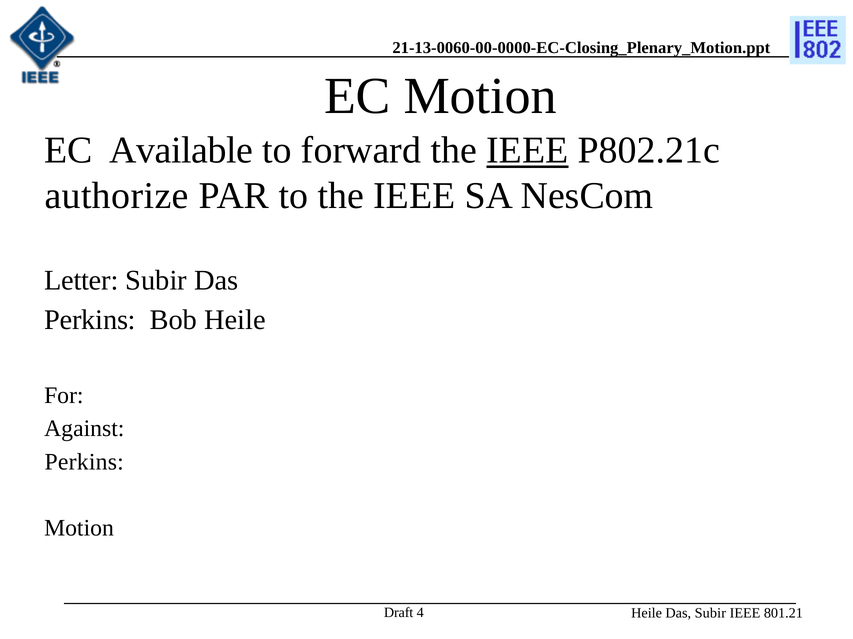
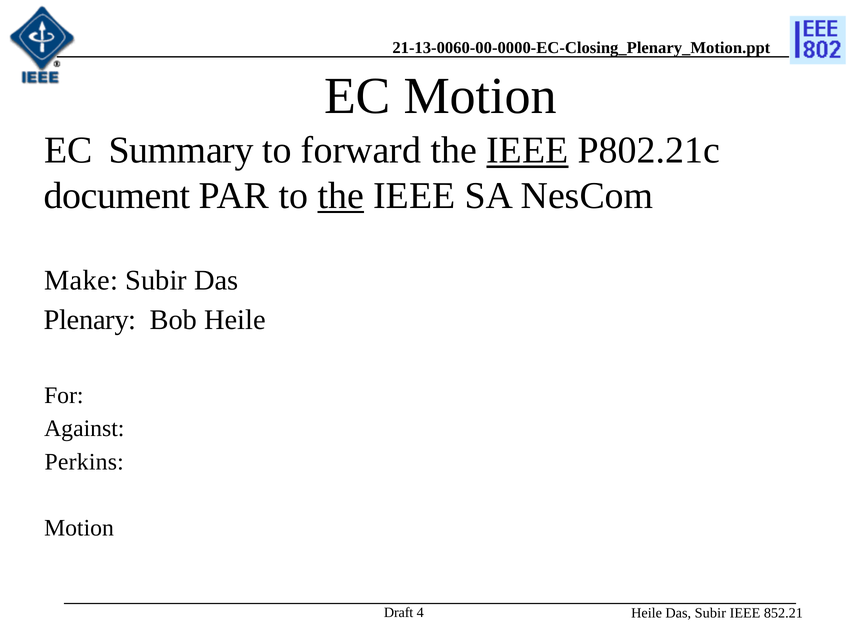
Available: Available -> Summary
authorize: authorize -> document
the at (341, 196) underline: none -> present
Letter: Letter -> Make
Perkins at (90, 320): Perkins -> Plenary
801.21: 801.21 -> 852.21
